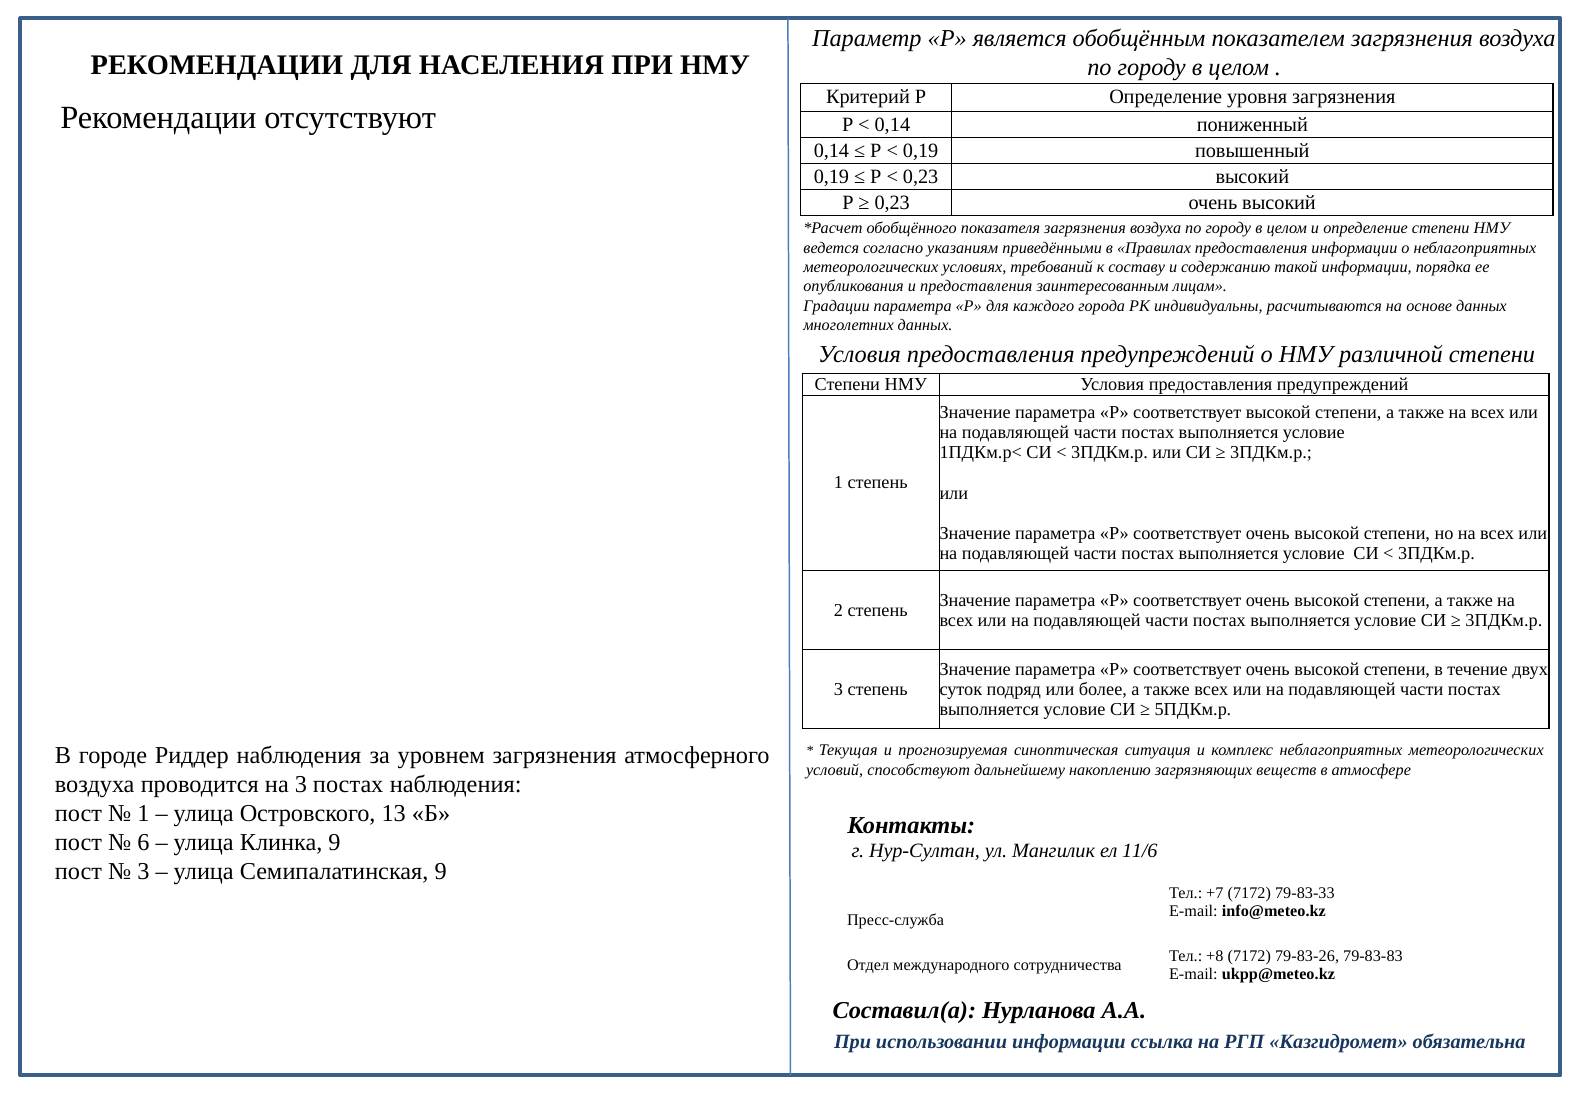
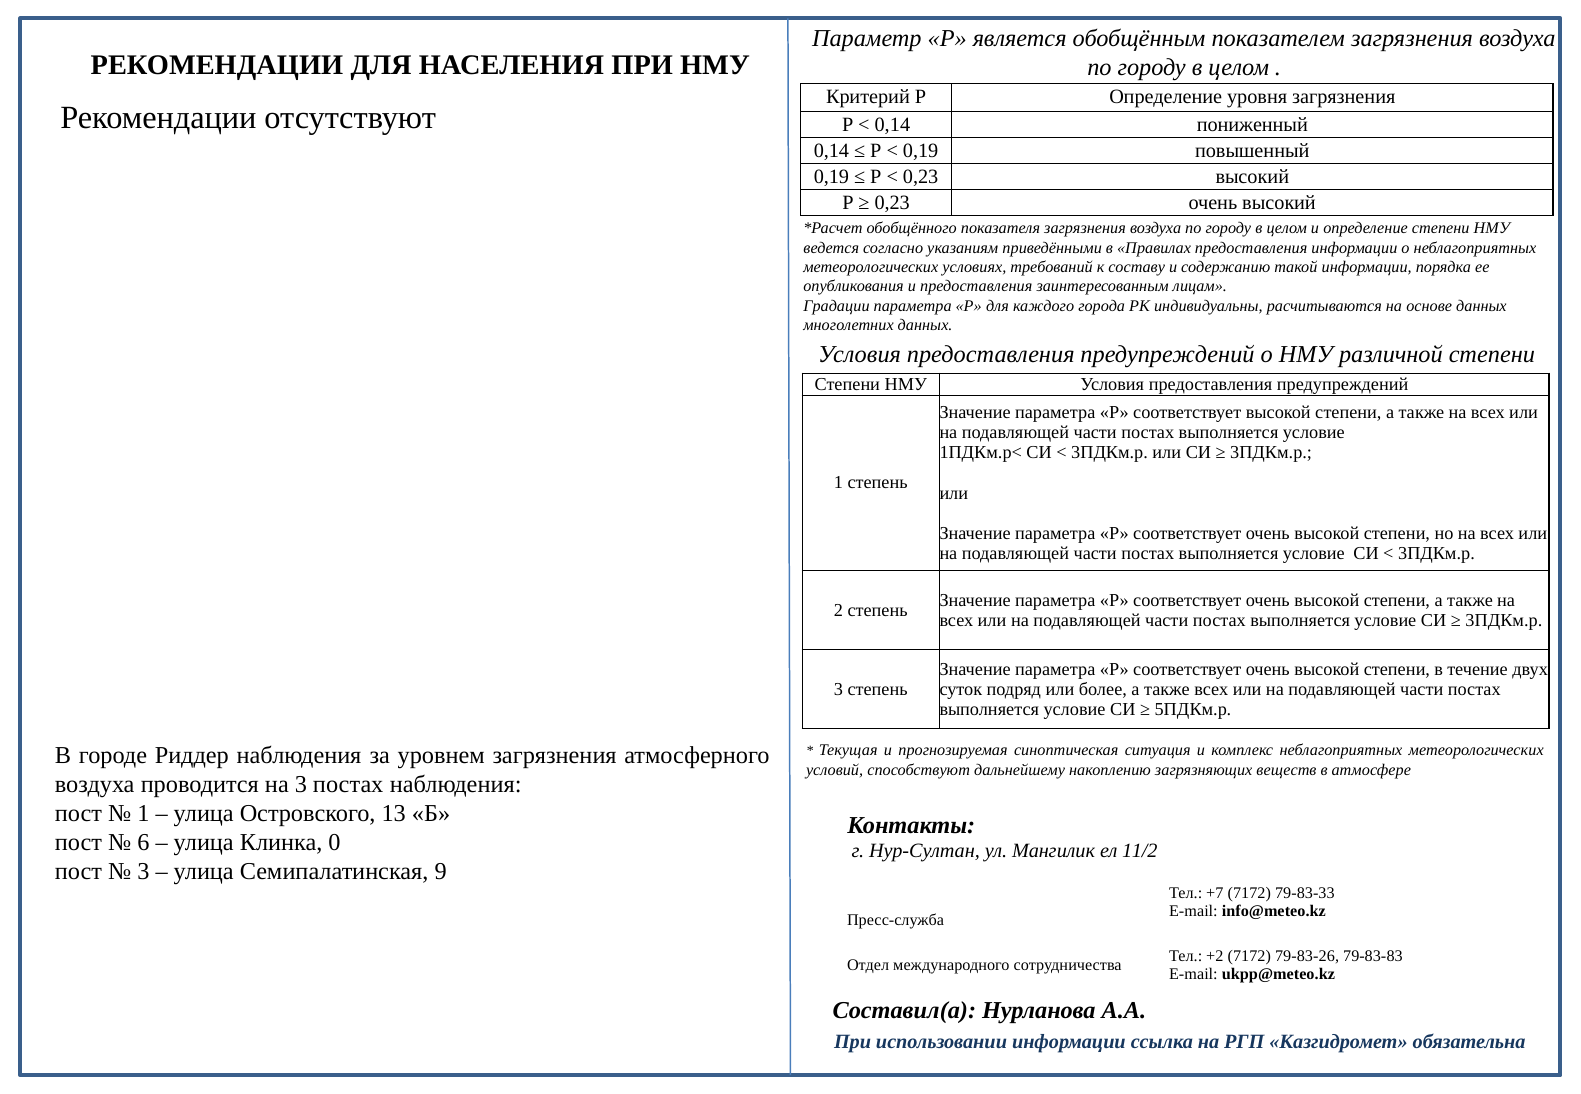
Клинка 9: 9 -> 0
11/6: 11/6 -> 11/2
+8: +8 -> +2
